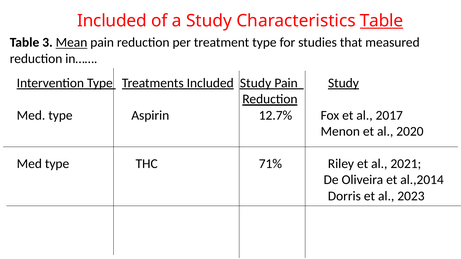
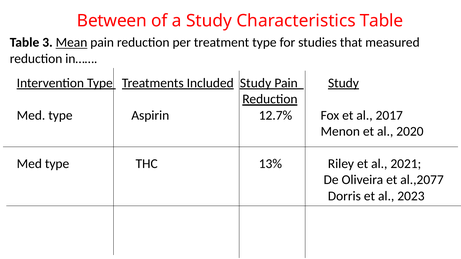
Included at (112, 21): Included -> Between
Table at (382, 21) underline: present -> none
71%: 71% -> 13%
al.,2014: al.,2014 -> al.,2077
